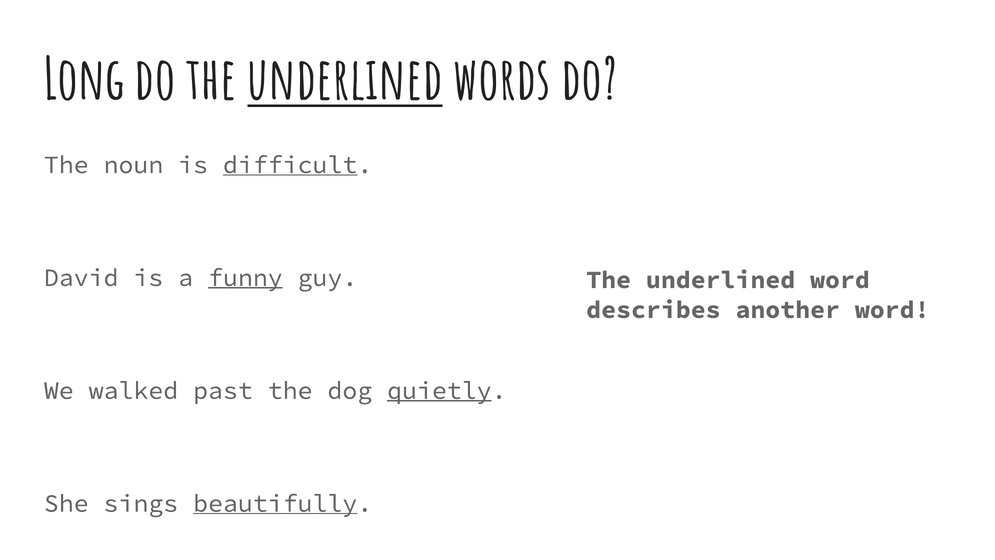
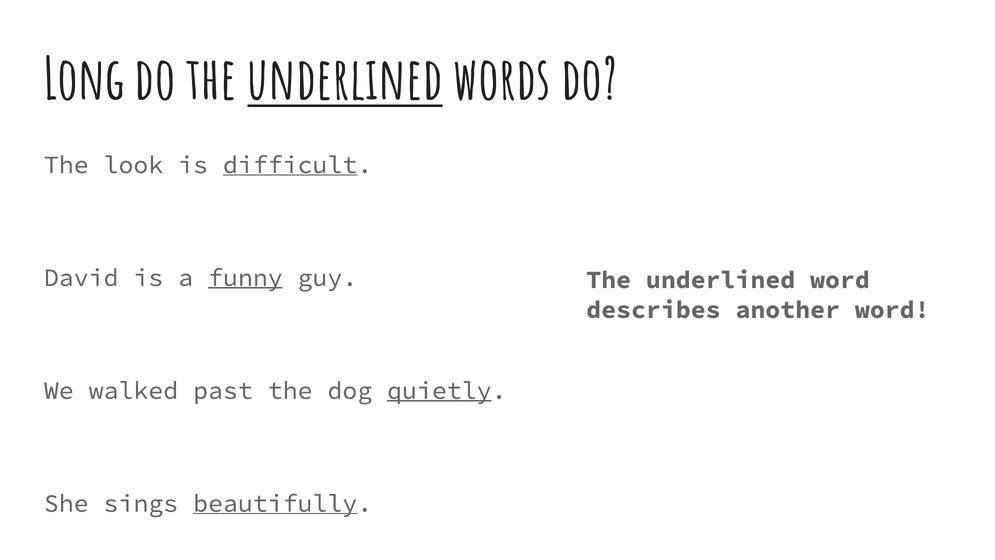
noun: noun -> look
